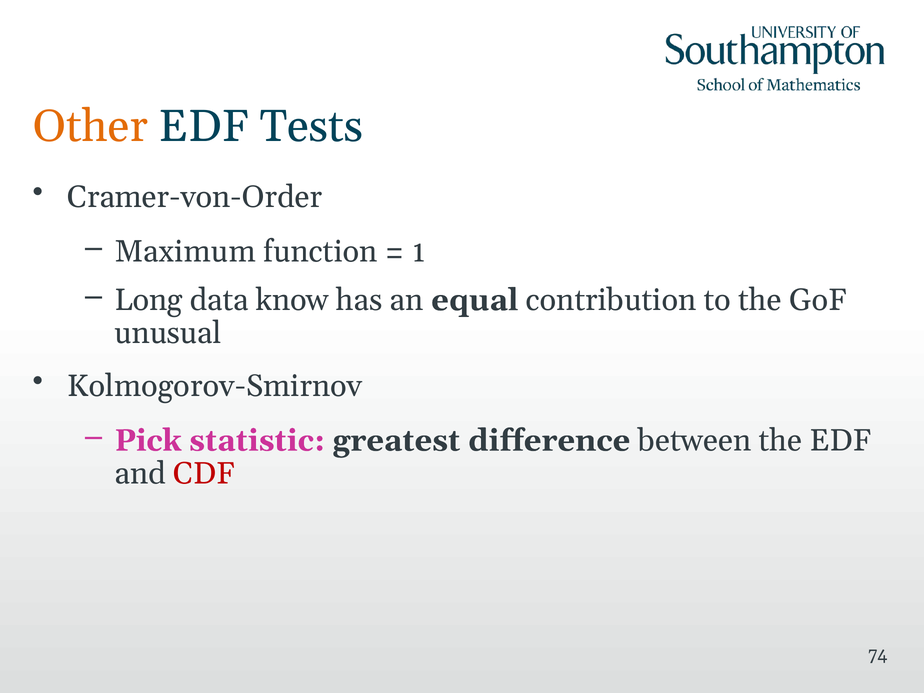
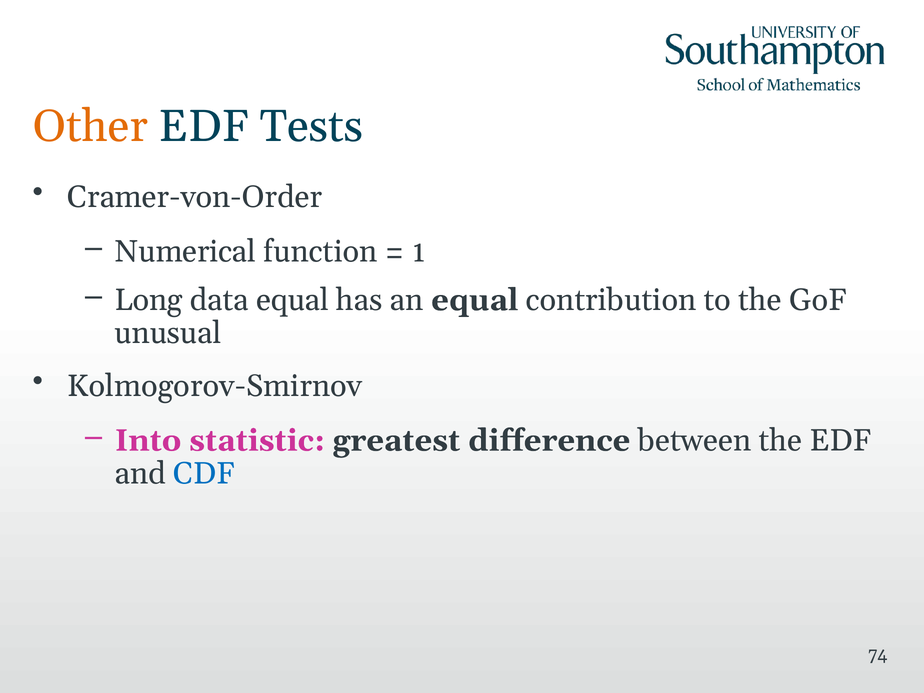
Maximum: Maximum -> Numerical
data know: know -> equal
Pick: Pick -> Into
CDF colour: red -> blue
